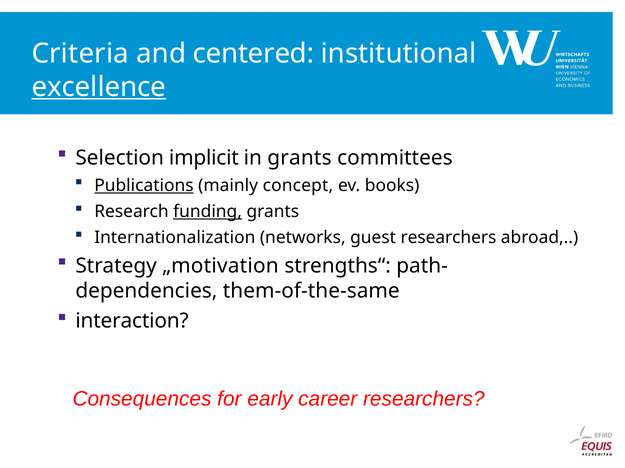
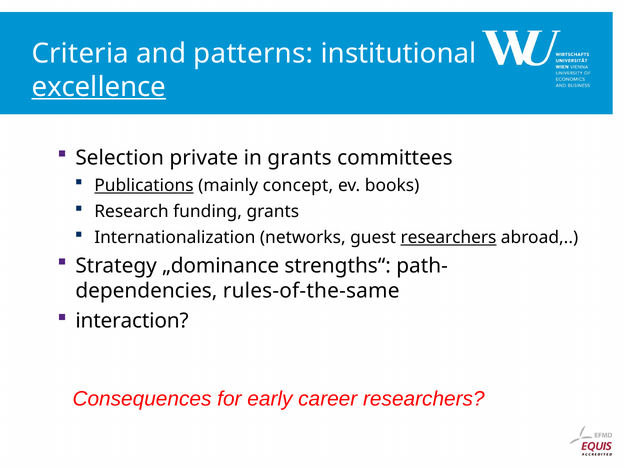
centered: centered -> patterns
implicit: implicit -> private
funding underline: present -> none
researchers at (448, 238) underline: none -> present
„motivation: „motivation -> „dominance
them-of-the-same: them-of-the-same -> rules-of-the-same
